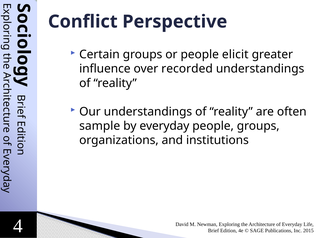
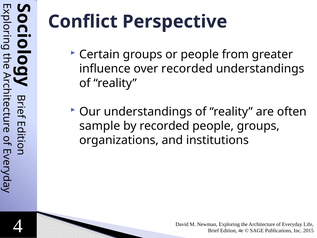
elicit: elicit -> from
by everyday: everyday -> recorded
